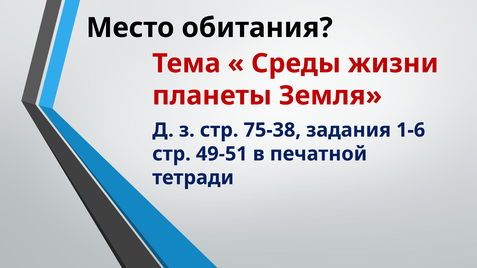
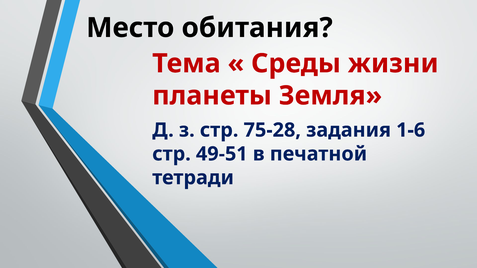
75-38: 75-38 -> 75-28
